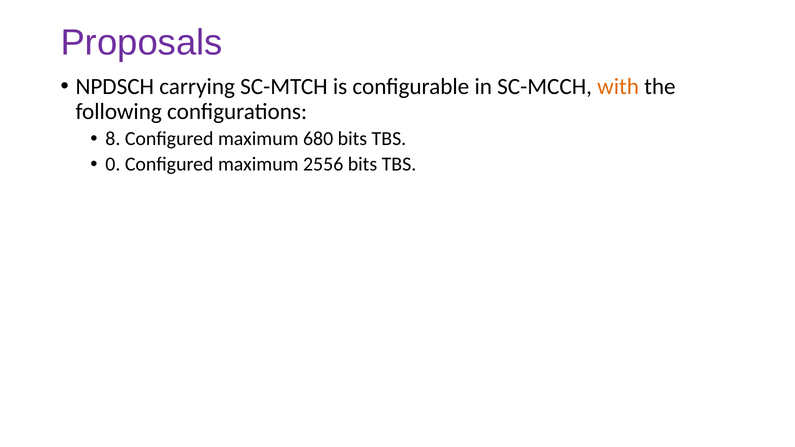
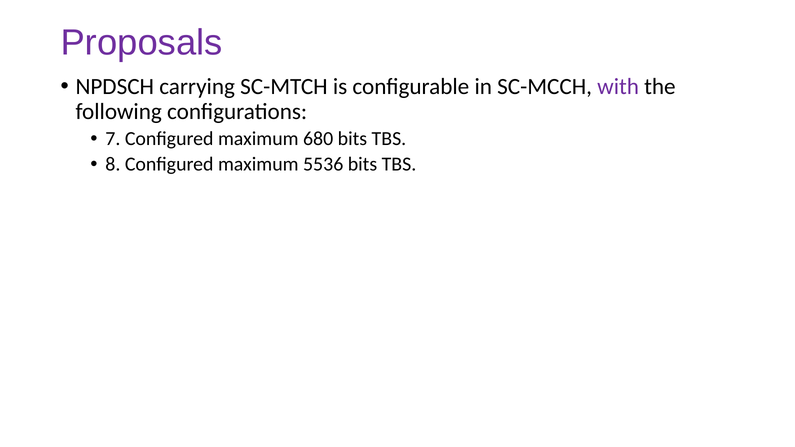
with colour: orange -> purple
8: 8 -> 7
0: 0 -> 8
2556: 2556 -> 5536
